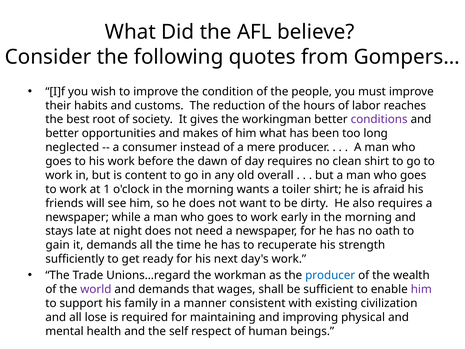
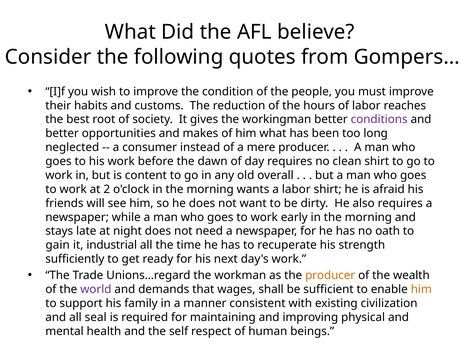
1: 1 -> 2
a toiler: toiler -> labor
it demands: demands -> industrial
producer at (330, 275) colour: blue -> orange
him at (421, 289) colour: purple -> orange
lose: lose -> seal
